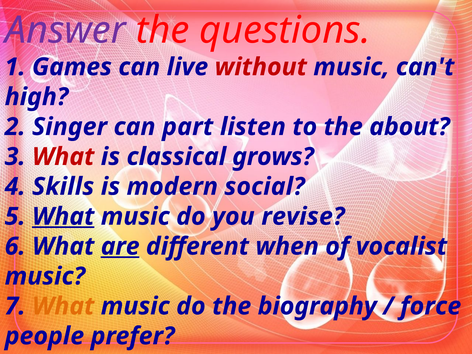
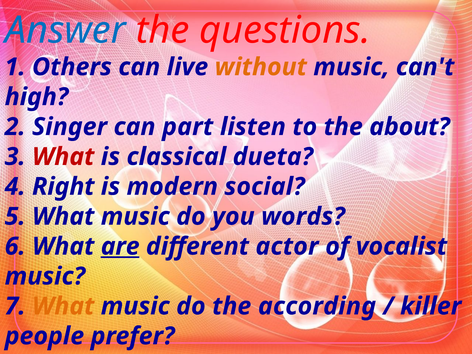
Answer colour: purple -> blue
Games: Games -> Others
without colour: red -> orange
grows: grows -> dueta
Skills: Skills -> Right
What at (63, 216) underline: present -> none
revise: revise -> words
when: when -> actor
biography: biography -> according
force: force -> killer
